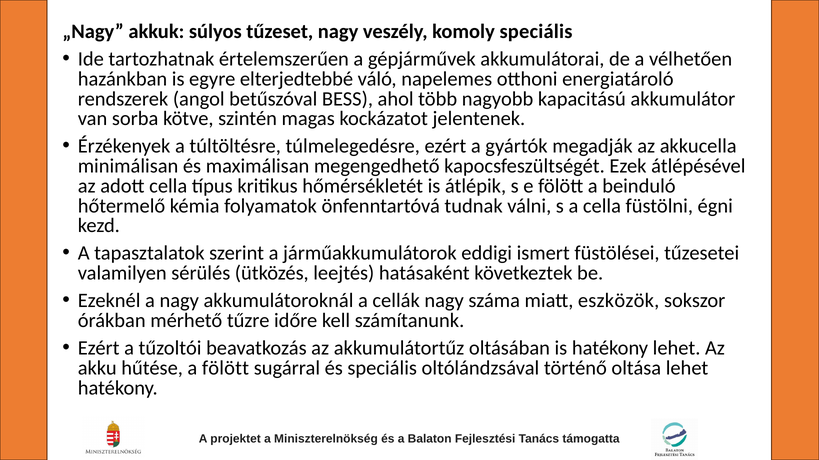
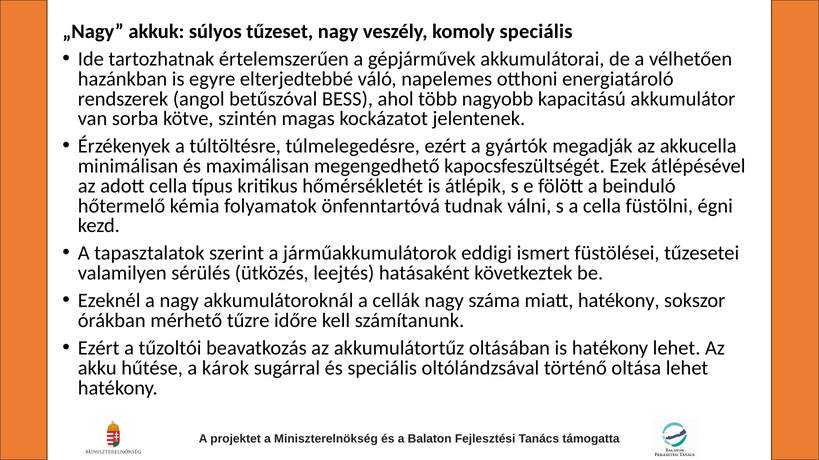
miatt eszközök: eszközök -> hatékony
a fölött: fölött -> károk
